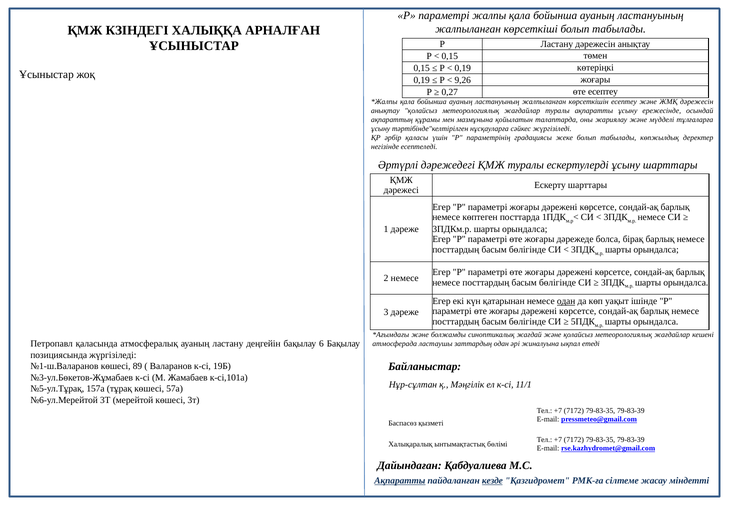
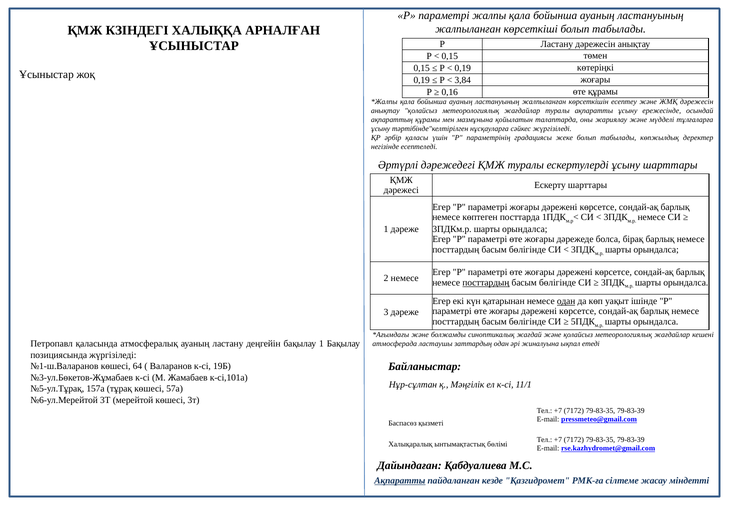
9,26: 9,26 -> 3,84
0,27: 0,27 -> 0,16
өте есептеу: есептеу -> құрамы
посттардың at (486, 282) underline: none -> present
бақылау 6: 6 -> 1
89: 89 -> 64
кезде underline: present -> none
